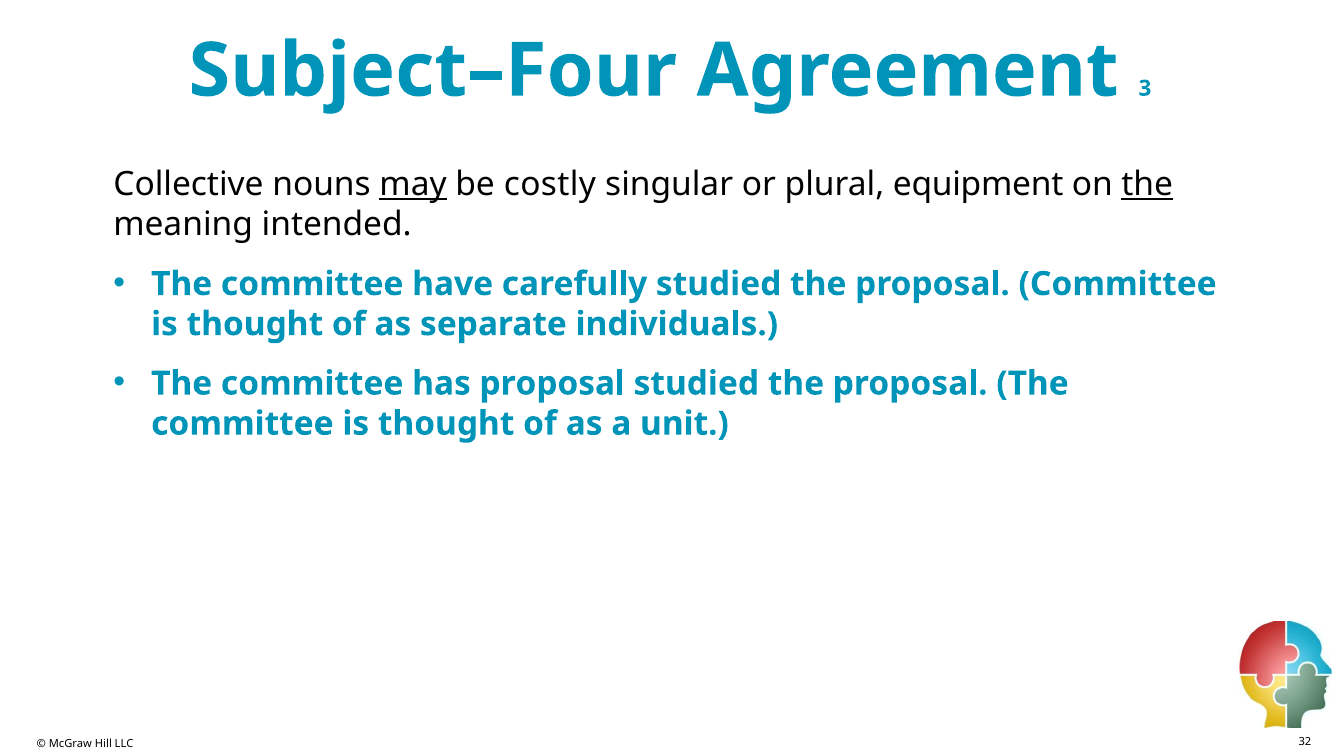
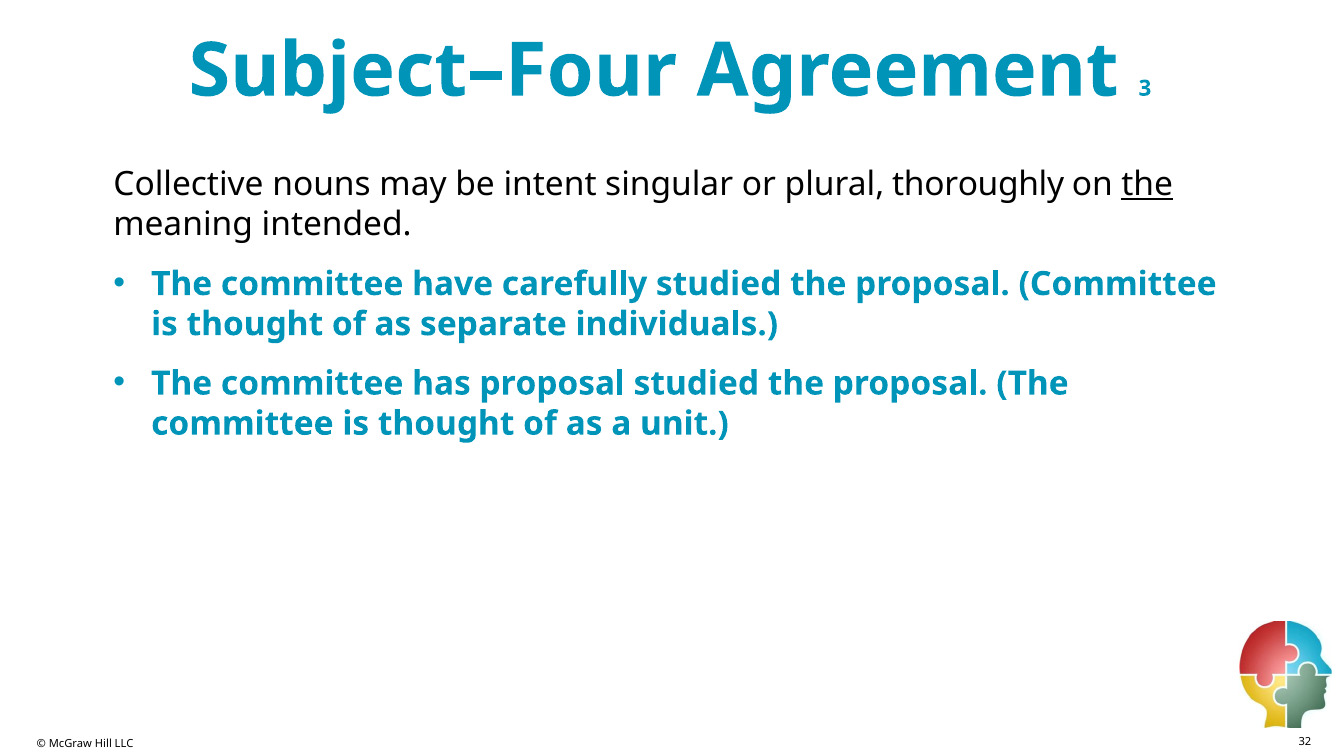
may underline: present -> none
costly: costly -> intent
equipment: equipment -> thoroughly
